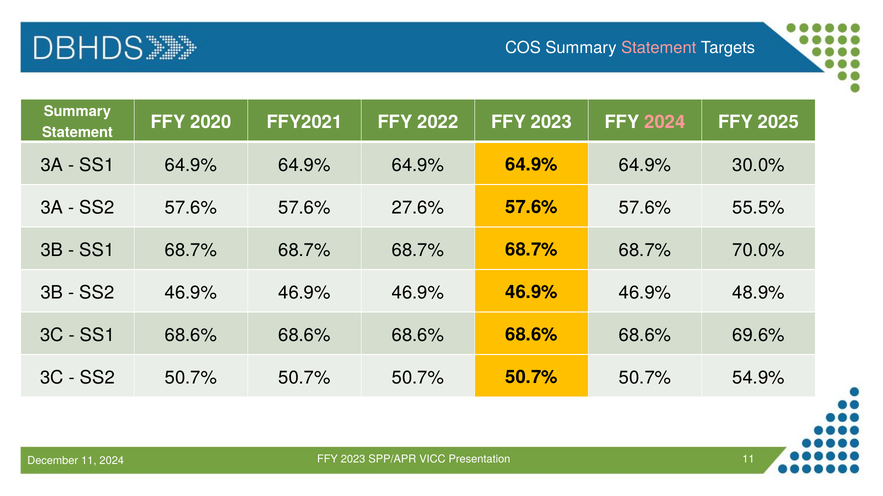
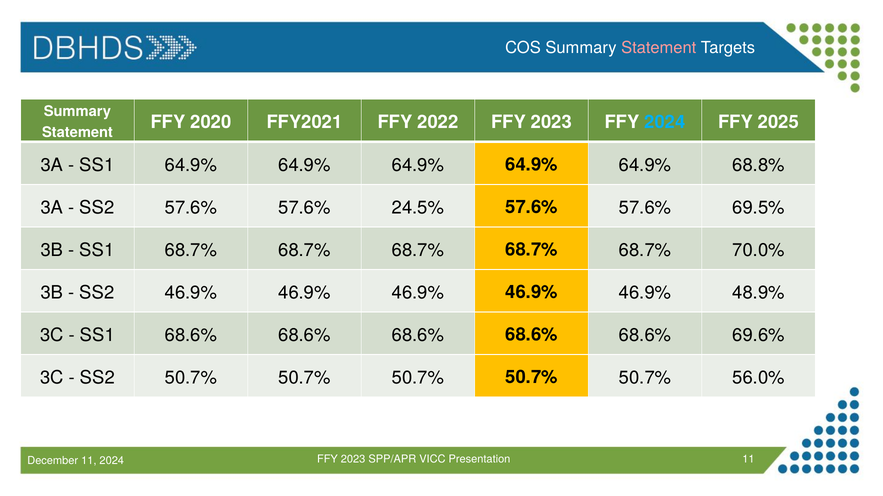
2024 at (665, 122) colour: pink -> light blue
30.0%: 30.0% -> 68.8%
27.6%: 27.6% -> 24.5%
55.5%: 55.5% -> 69.5%
54.9%: 54.9% -> 56.0%
